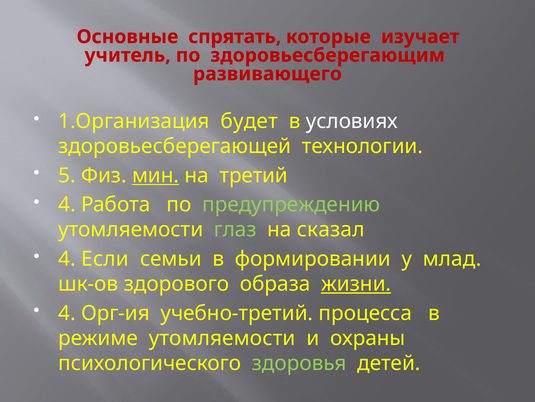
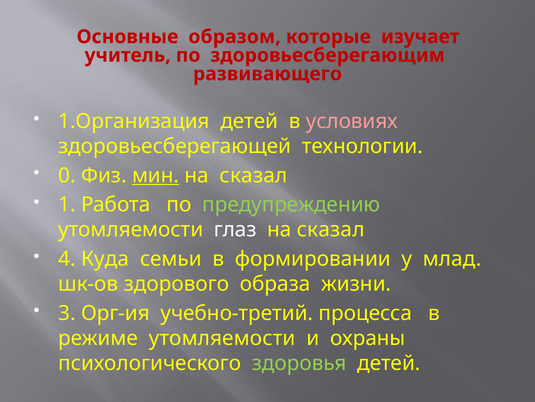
спрятать: спрятать -> образом
1.Организация будет: будет -> детей
условиях colour: white -> pink
5: 5 -> 0
третий at (254, 175): третий -> сказал
4 at (67, 204): 4 -> 1
глаз colour: light green -> white
Если: Если -> Куда
жизни underline: present -> none
4 at (67, 313): 4 -> 3
